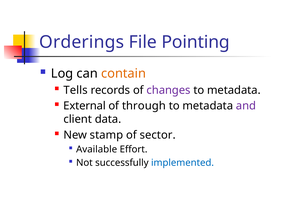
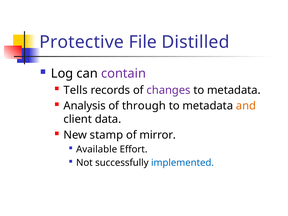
Orderings: Orderings -> Protective
Pointing: Pointing -> Distilled
contain colour: orange -> purple
External: External -> Analysis
and colour: purple -> orange
sector: sector -> mirror
